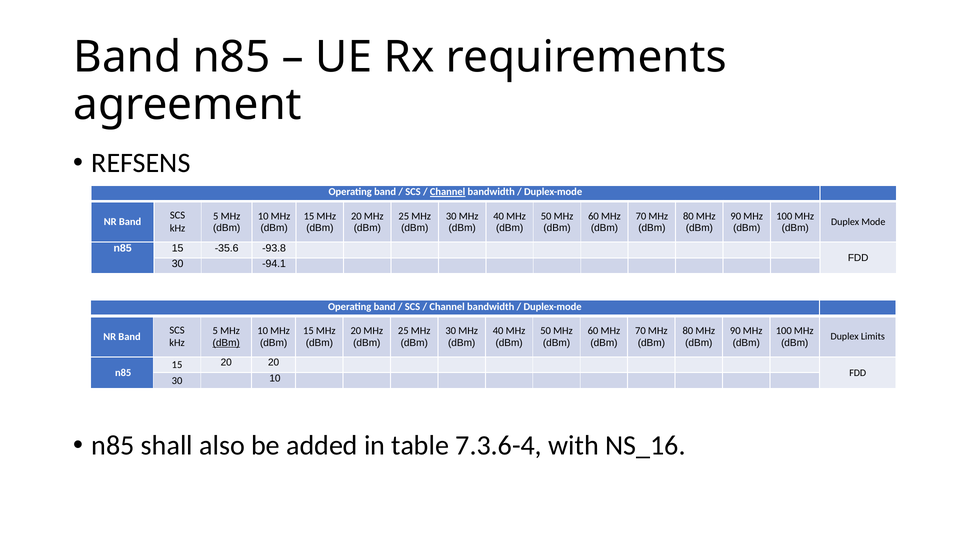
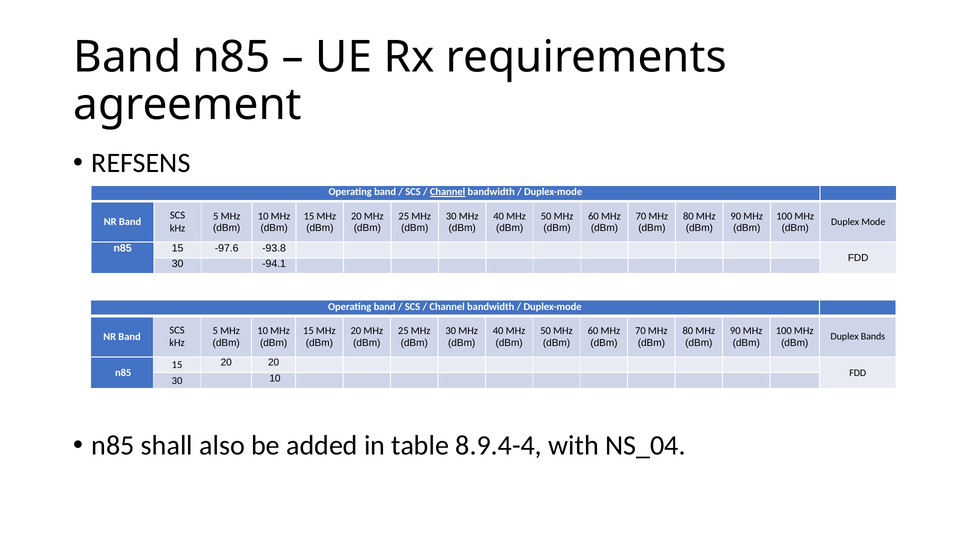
-35.6: -35.6 -> -97.6
Limits: Limits -> Bands
dBm at (226, 343) underline: present -> none
7.3.6-4: 7.3.6-4 -> 8.9.4-4
NS_16: NS_16 -> NS_04
